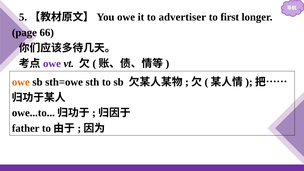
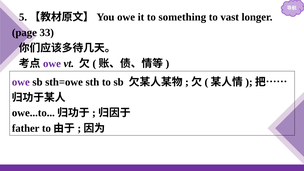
advertiser: advertiser -> something
first: first -> vast
66: 66 -> 33
owe at (21, 82) colour: orange -> purple
